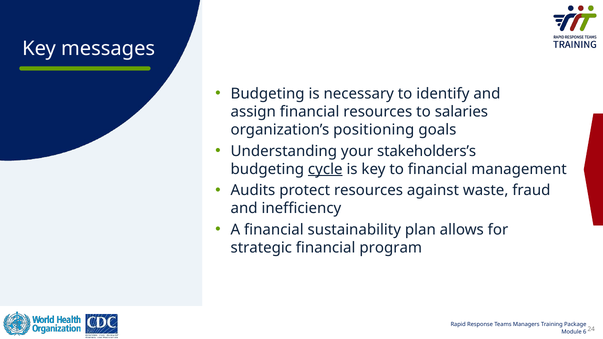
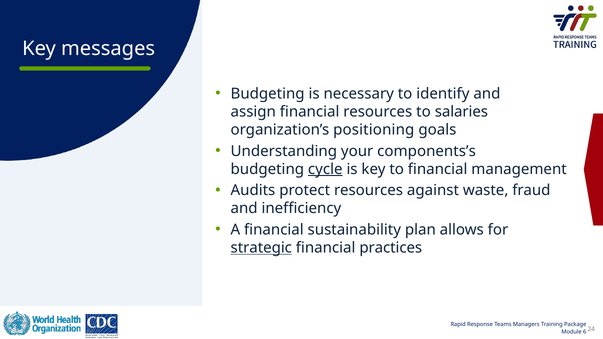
stakeholders’s: stakeholders’s -> components’s
strategic underline: none -> present
program: program -> practices
